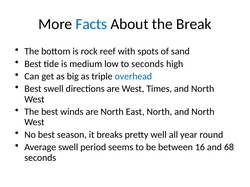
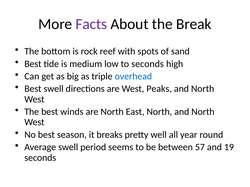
Facts colour: blue -> purple
Times: Times -> Peaks
16: 16 -> 57
68: 68 -> 19
